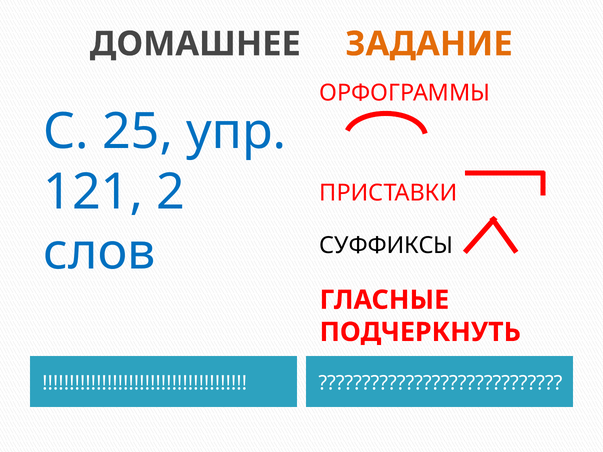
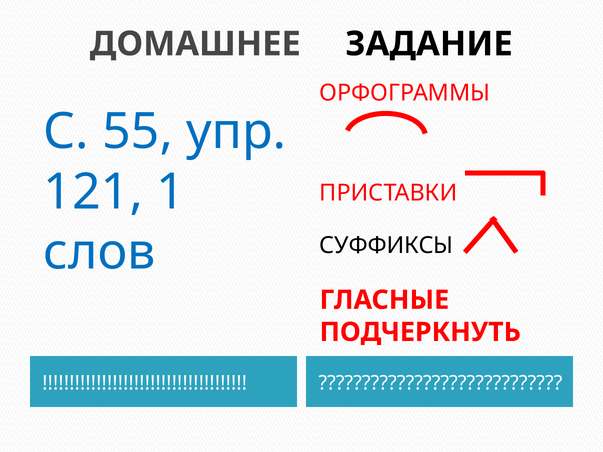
ЗАДАНИЕ colour: orange -> black
25: 25 -> 55
2: 2 -> 1
